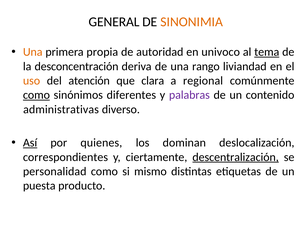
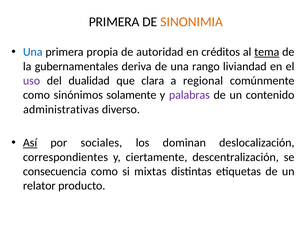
GENERAL at (114, 22): GENERAL -> PRIMERA
Una at (33, 52) colour: orange -> blue
univoco: univoco -> créditos
desconcentración: desconcentración -> gubernamentales
uso colour: orange -> purple
atención: atención -> dualidad
como at (36, 95) underline: present -> none
diferentes: diferentes -> solamente
quienes: quienes -> sociales
descentralización underline: present -> none
personalidad: personalidad -> consecuencia
mismo: mismo -> mixtas
puesta: puesta -> relator
